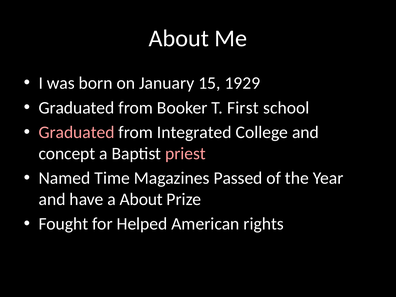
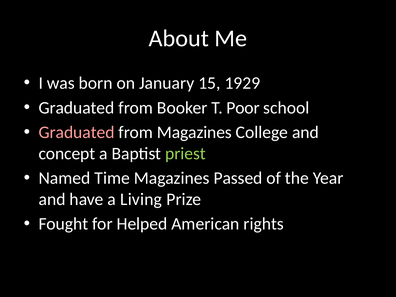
First: First -> Poor
from Integrated: Integrated -> Magazines
priest colour: pink -> light green
a About: About -> Living
